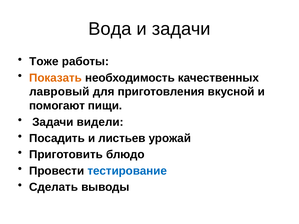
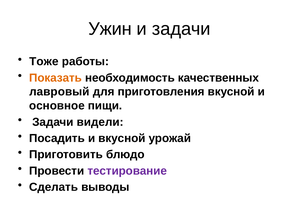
Вода: Вода -> Ужин
помогают: помогают -> основное
и листьев: листьев -> вкусной
тестирование colour: blue -> purple
